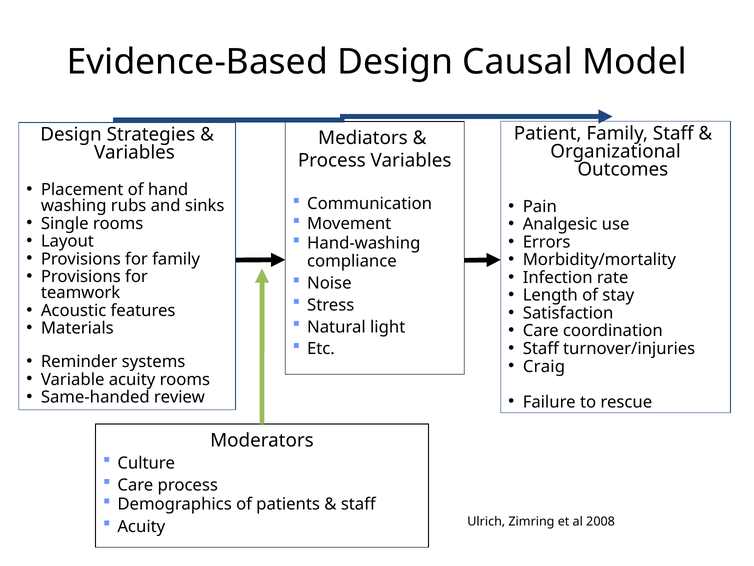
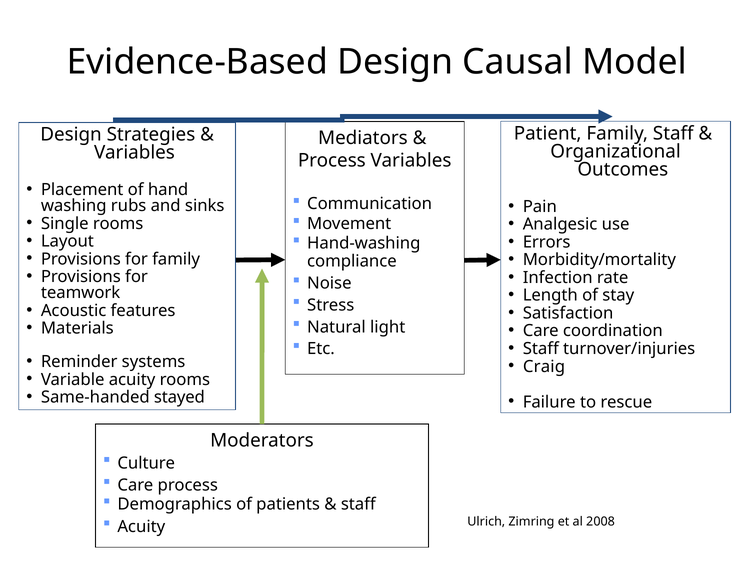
review: review -> stayed
